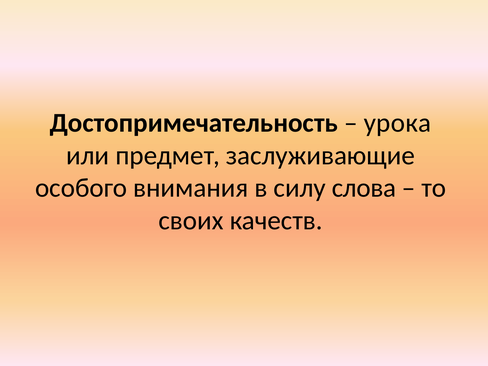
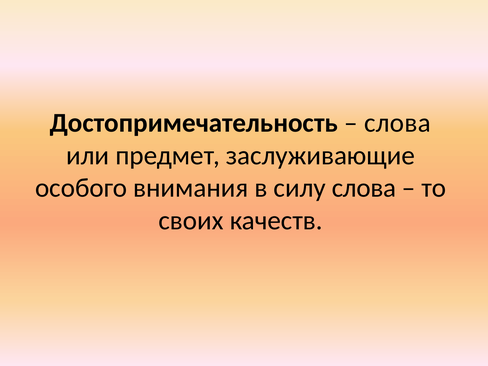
урока at (397, 123): урока -> слова
